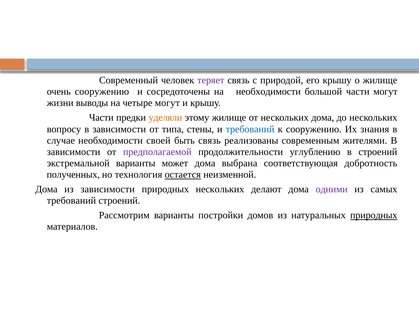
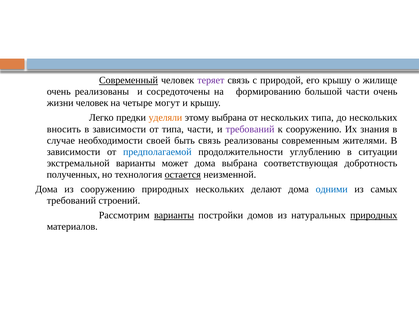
Современный underline: none -> present
очень сооружению: сооружению -> реализованы
на необходимости: необходимости -> формированию
части могут: могут -> очень
жизни выводы: выводы -> человек
Части at (101, 118): Части -> Легко
этому жилище: жилище -> выбрана
нескольких дома: дома -> типа
вопросу: вопросу -> вносить
типа стены: стены -> части
требований at (250, 129) colour: blue -> purple
предполагаемой colour: purple -> blue
в строений: строений -> ситуации
из зависимости: зависимости -> сооружению
одними colour: purple -> blue
варианты at (174, 215) underline: none -> present
